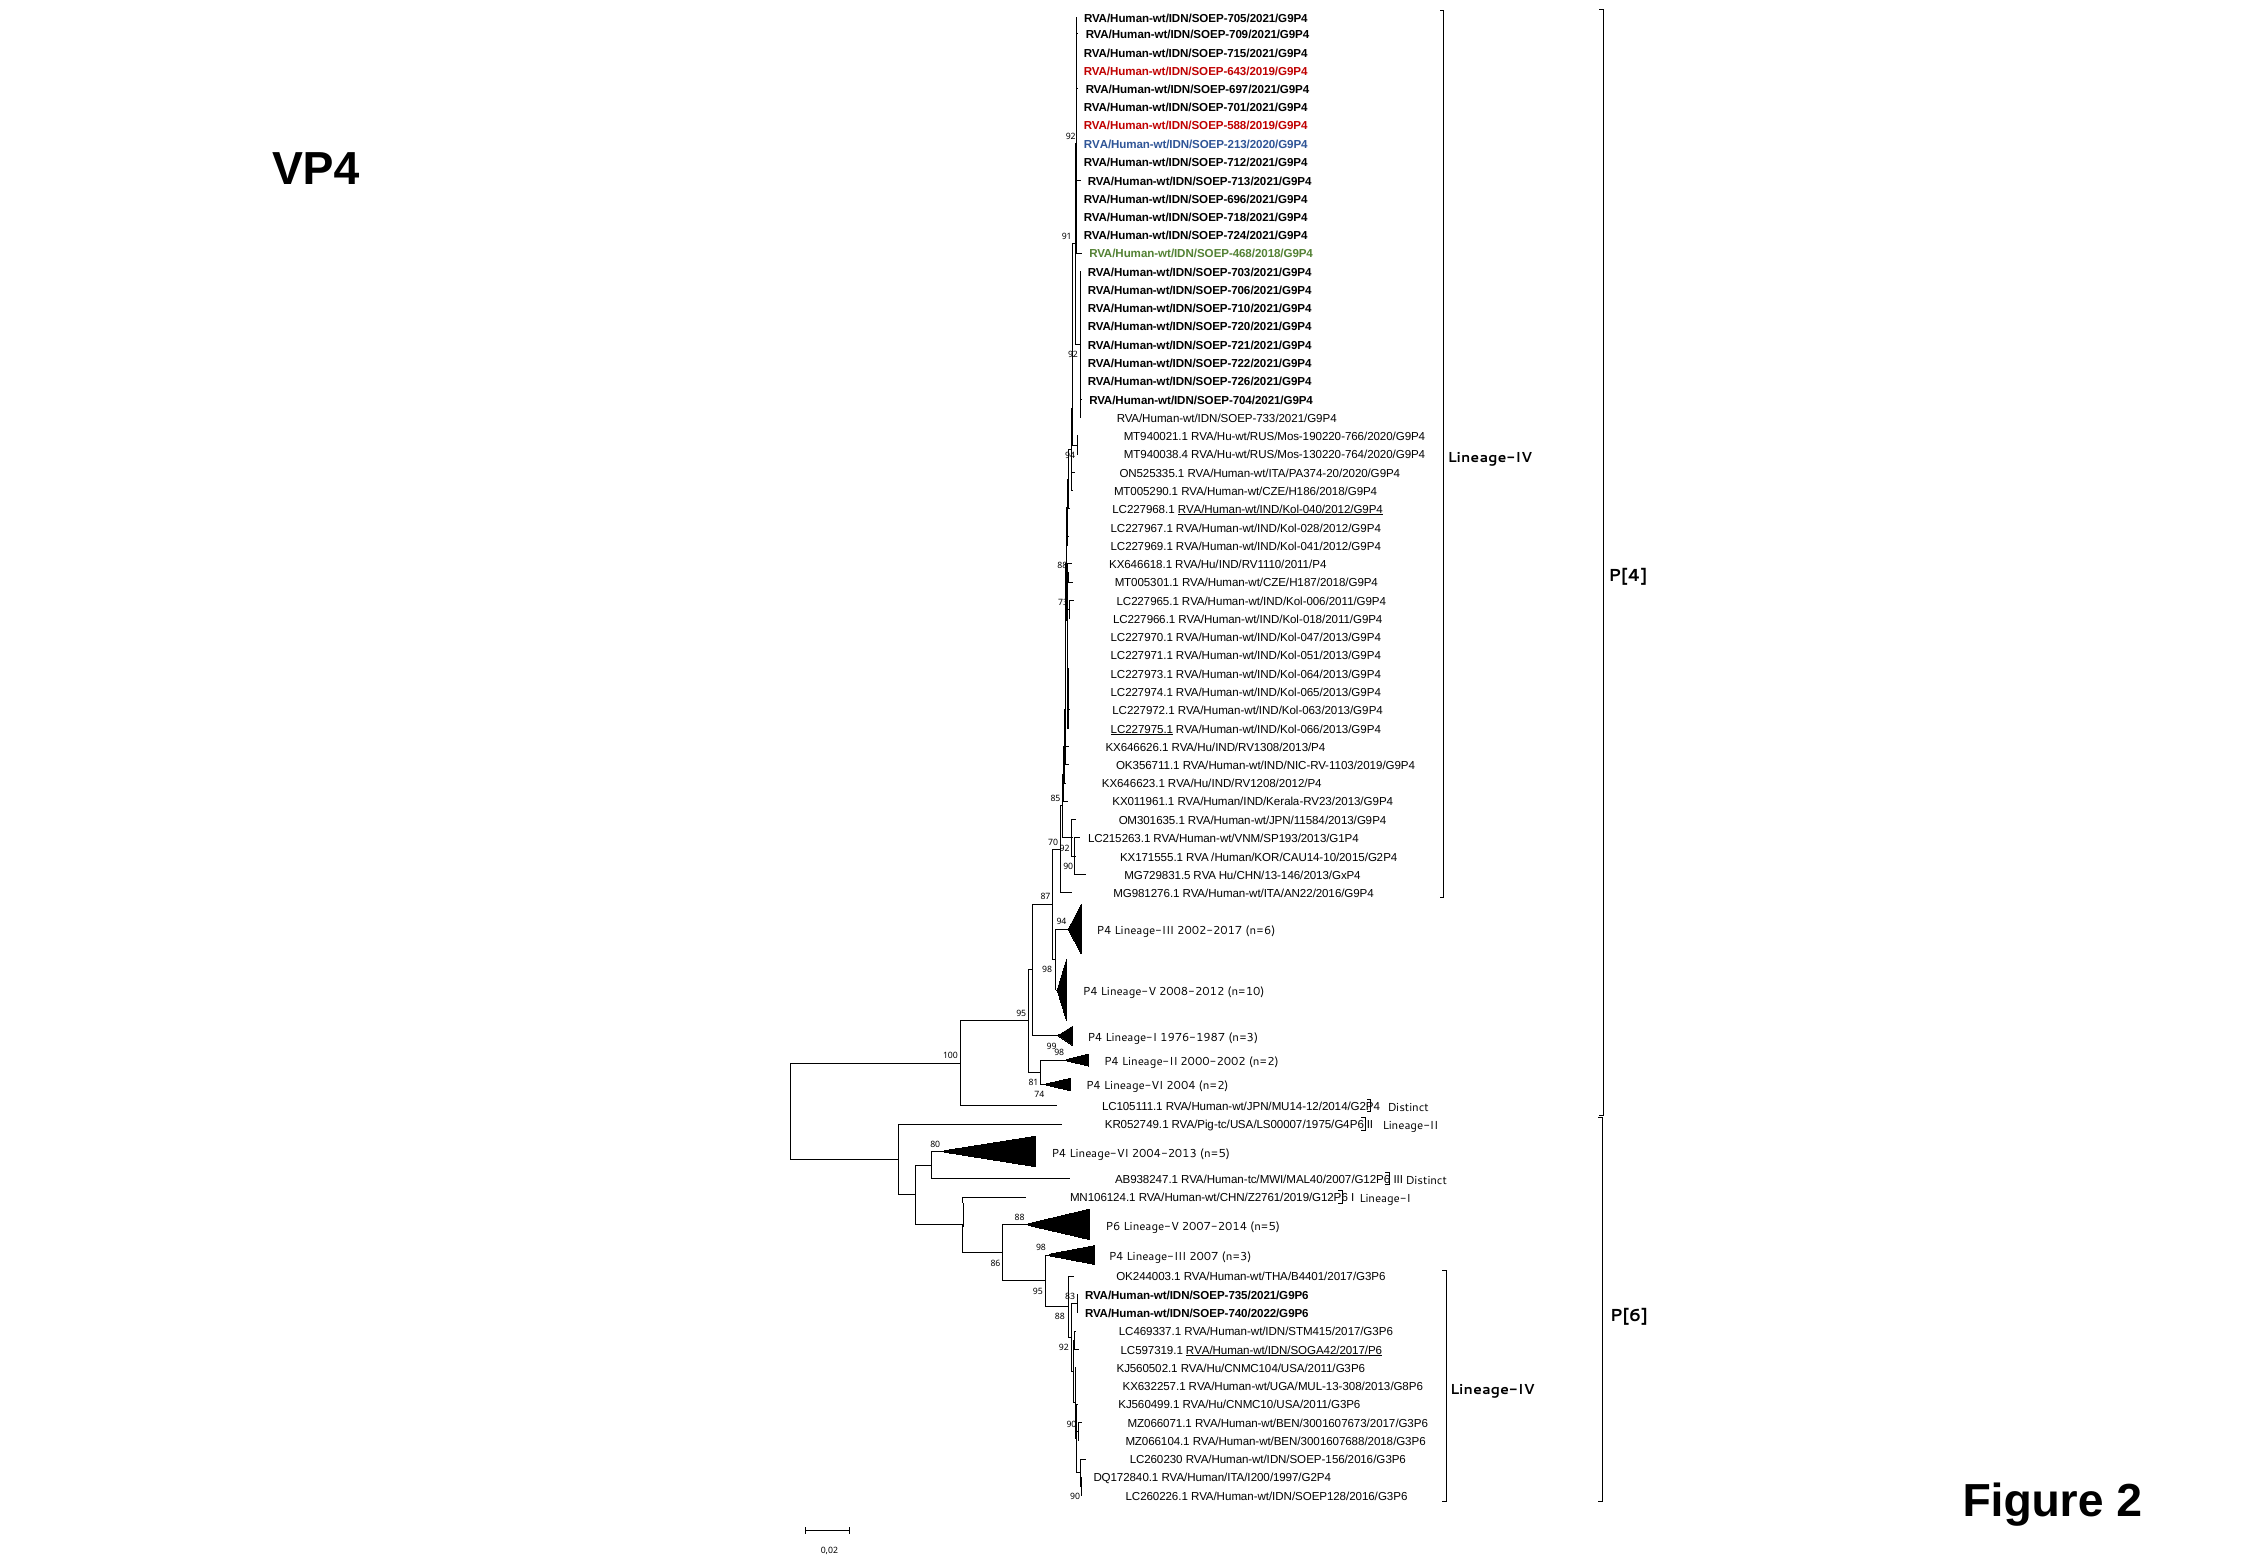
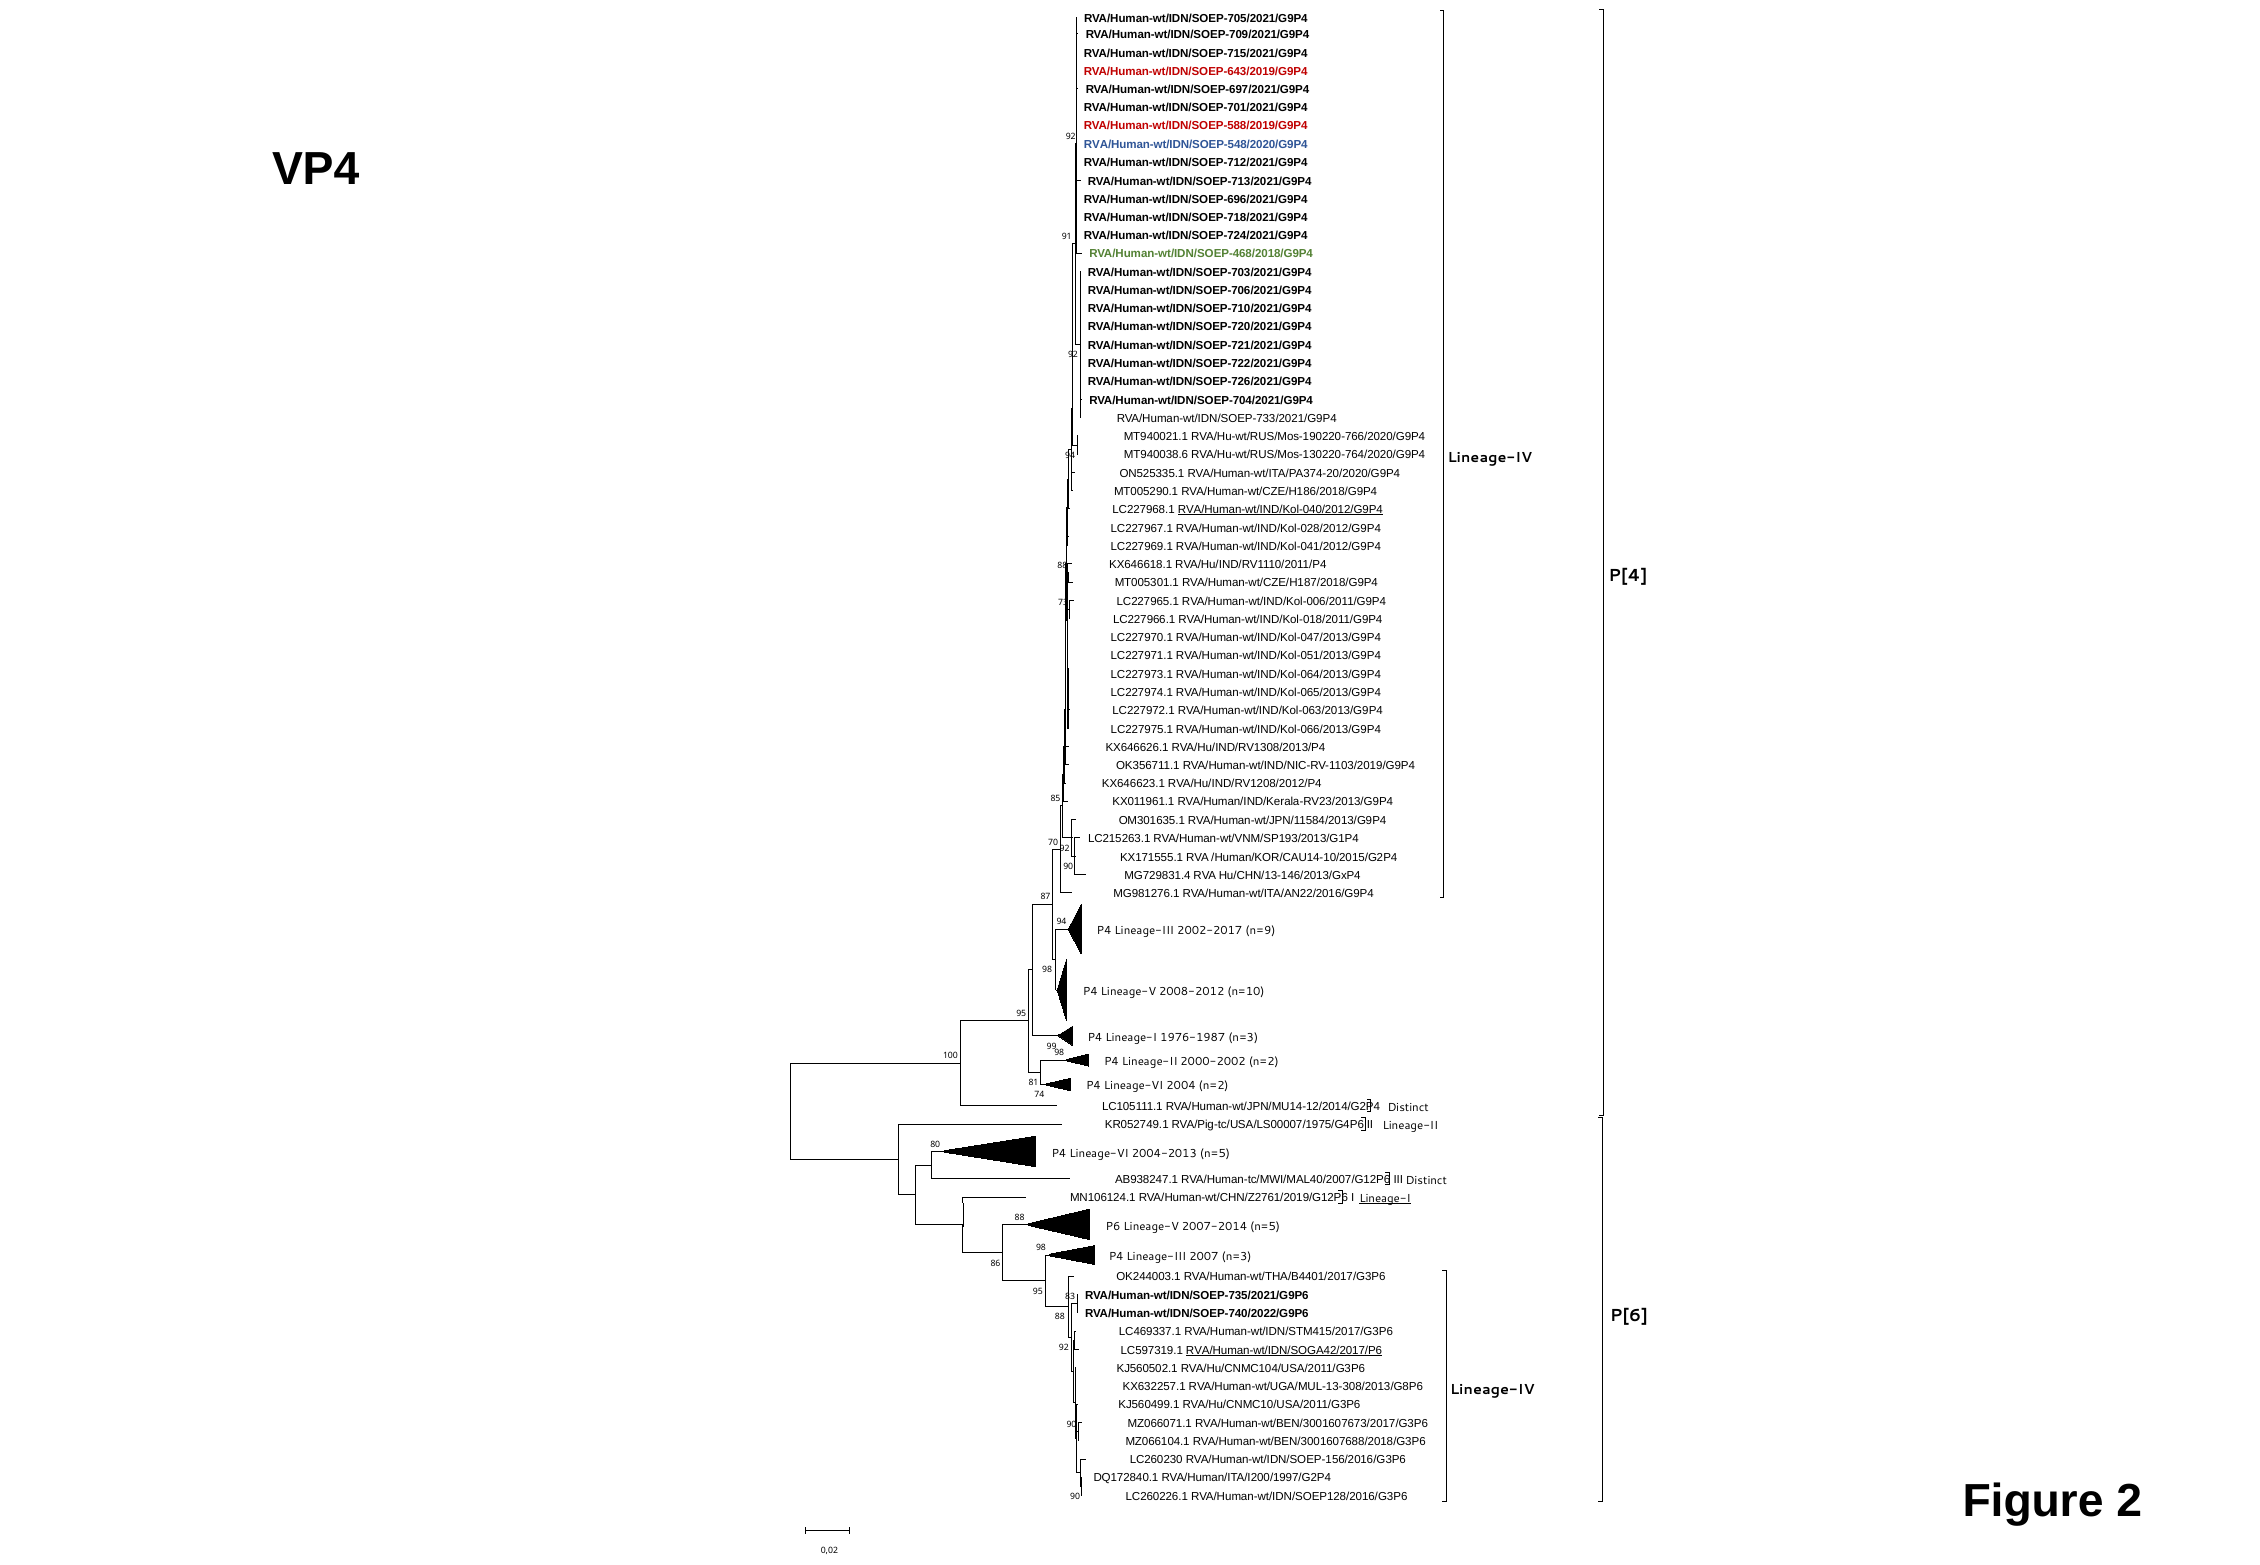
RVA/Human-wt/IDN/SOEP-213/2020/G9P4: RVA/Human-wt/IDN/SOEP-213/2020/G9P4 -> RVA/Human-wt/IDN/SOEP-548/2020/G9P4
MT940038.4: MT940038.4 -> MT940038.6
LC227975.1 underline: present -> none
MG729831.5: MG729831.5 -> MG729831.4
n=6: n=6 -> n=9
Lineage-I at (1385, 1198) underline: none -> present
